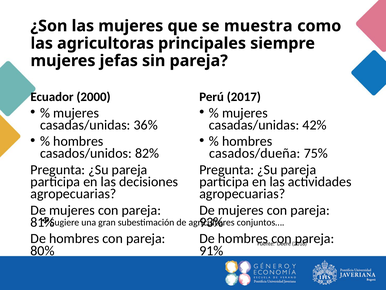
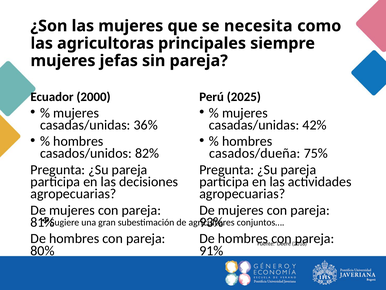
muestra: muestra -> necesita
2017: 2017 -> 2025
